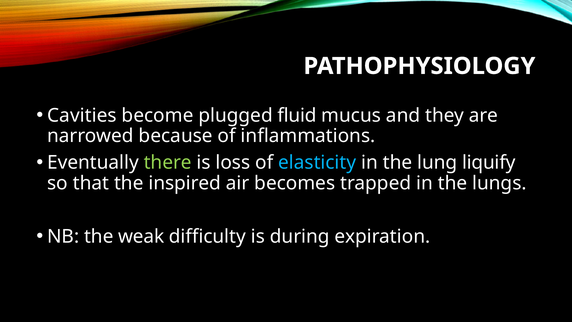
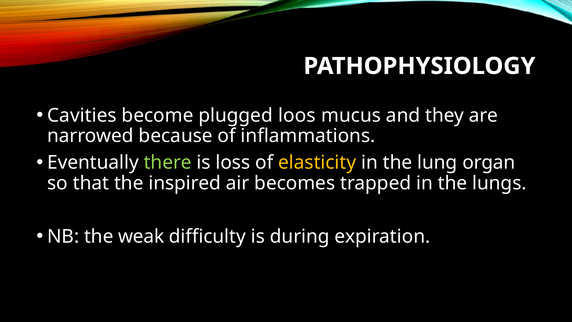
fluid: fluid -> loos
elasticity colour: light blue -> yellow
liquify: liquify -> organ
